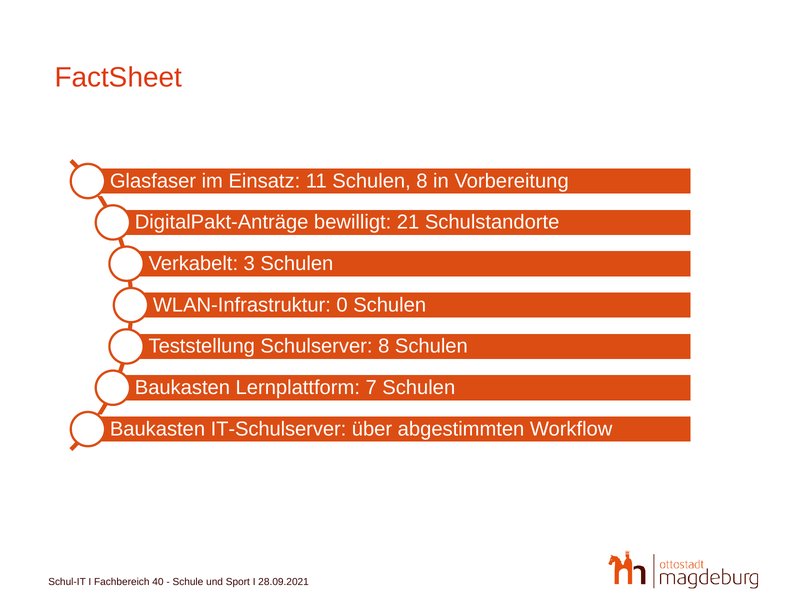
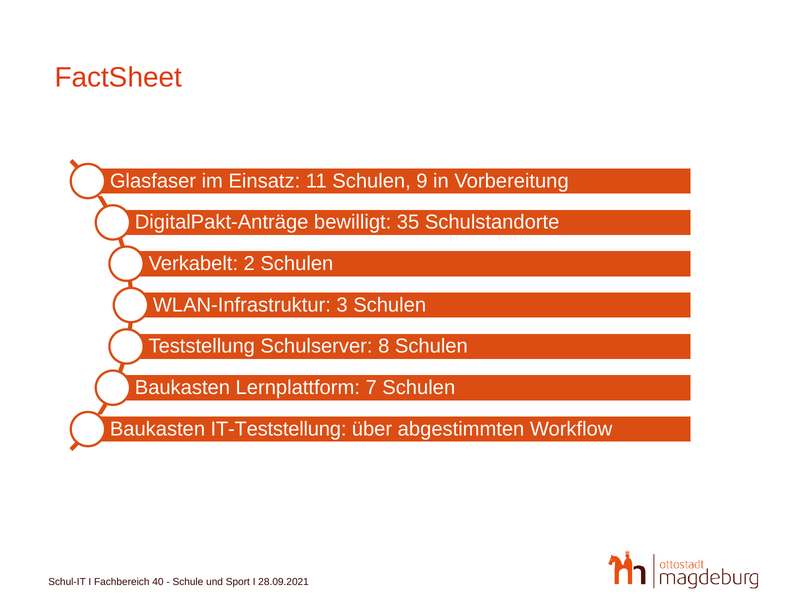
Schulen 8: 8 -> 9
21: 21 -> 35
3: 3 -> 2
0: 0 -> 3
IT-Schulserver: IT-Schulserver -> IT-Teststellung
